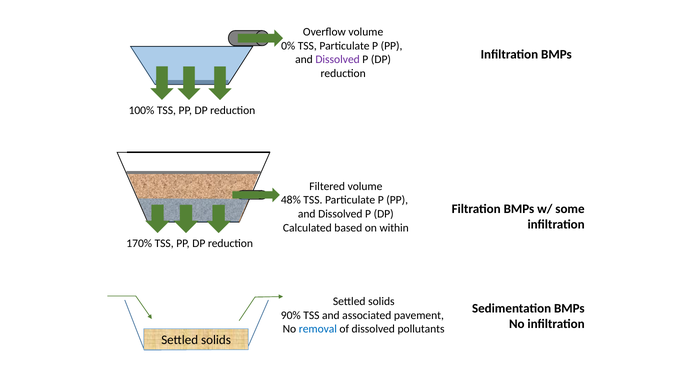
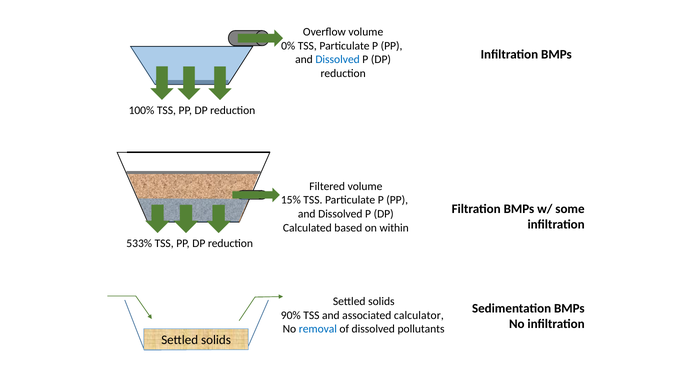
Dissolved at (338, 60) colour: purple -> blue
48%: 48% -> 15%
170%: 170% -> 533%
pavement: pavement -> calculator
